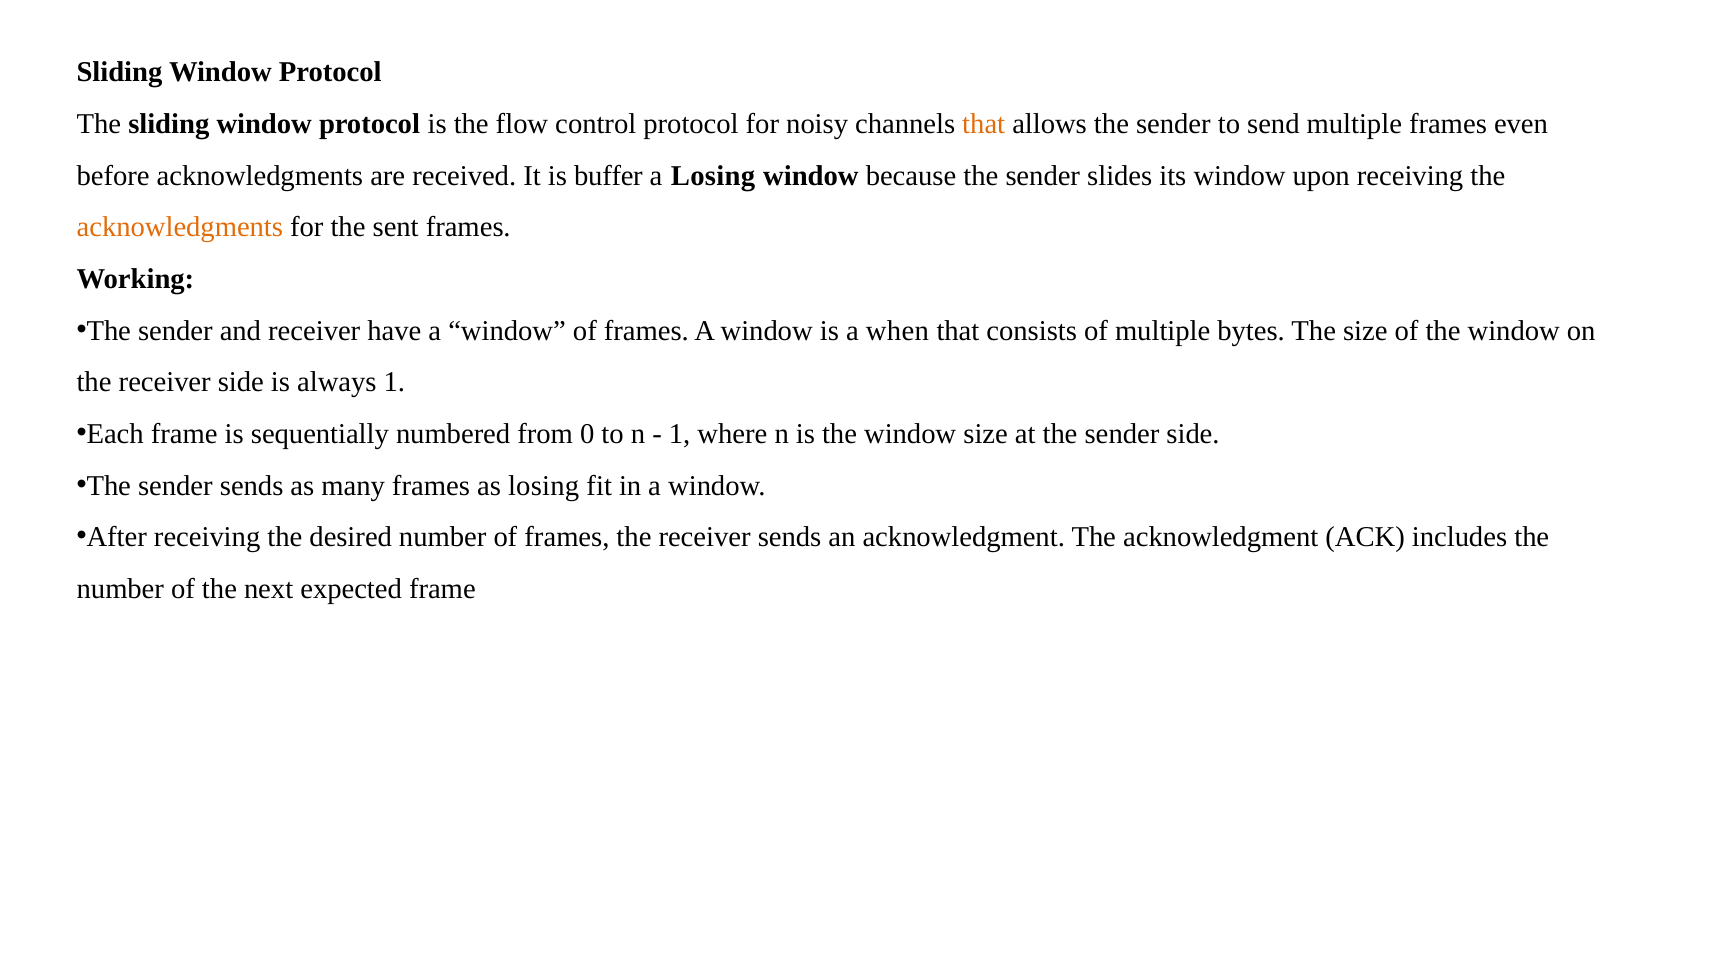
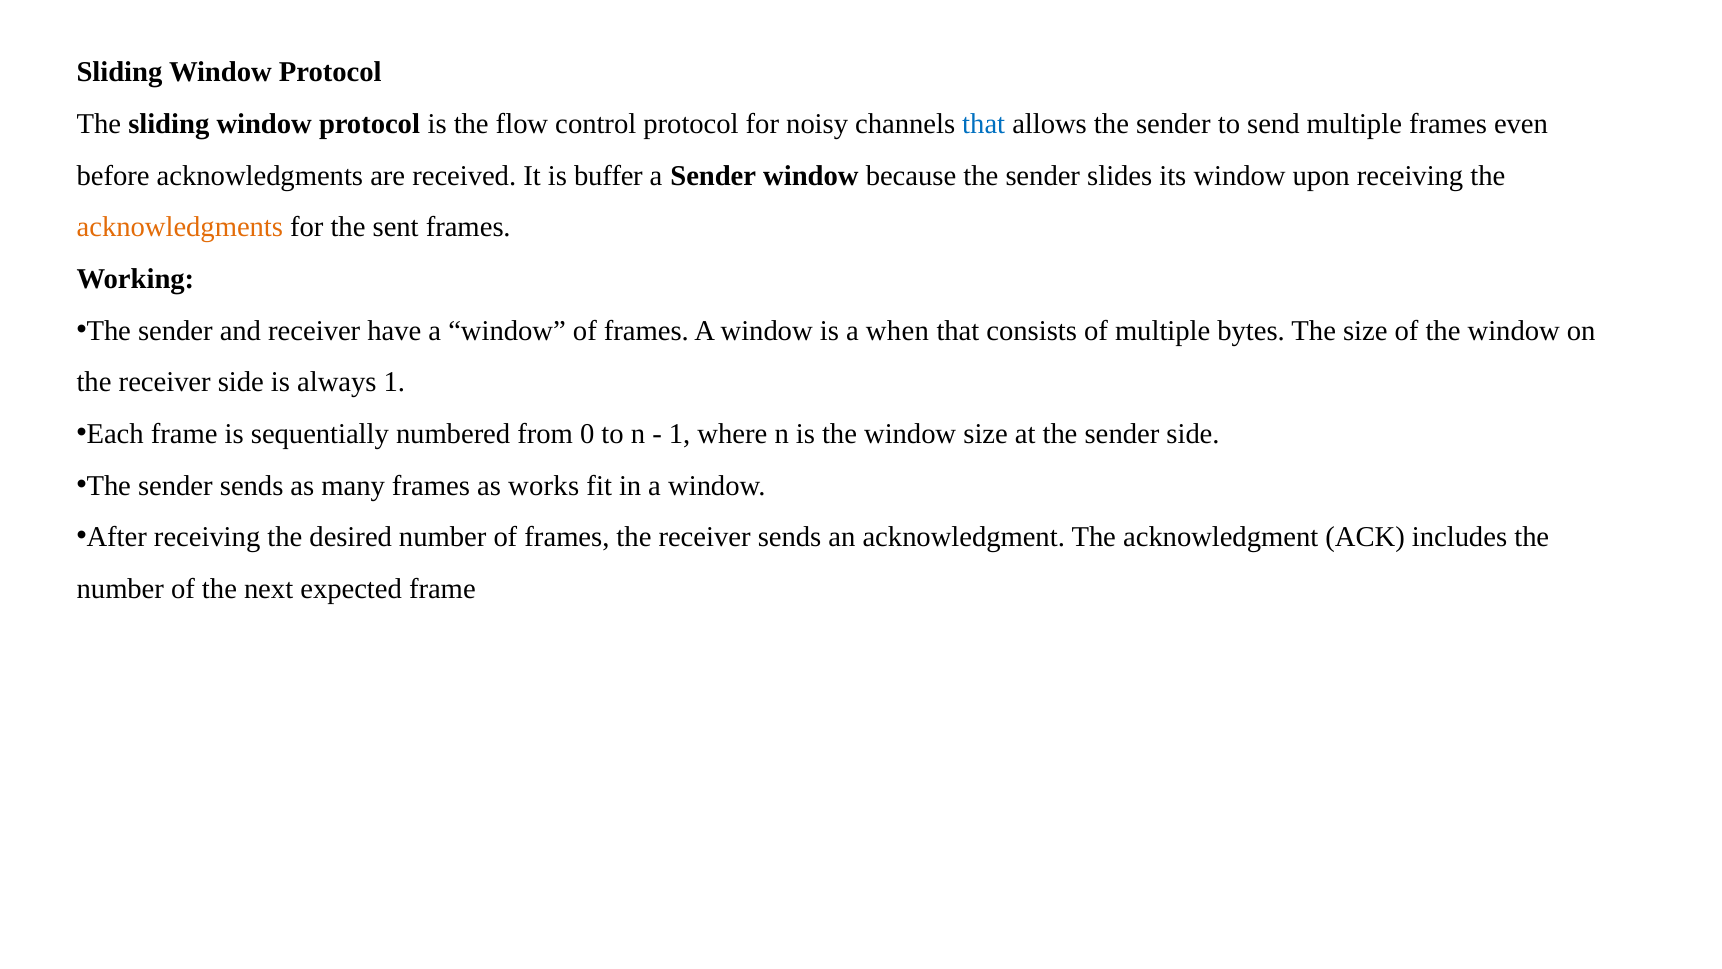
that at (984, 124) colour: orange -> blue
a Losing: Losing -> Sender
as losing: losing -> works
